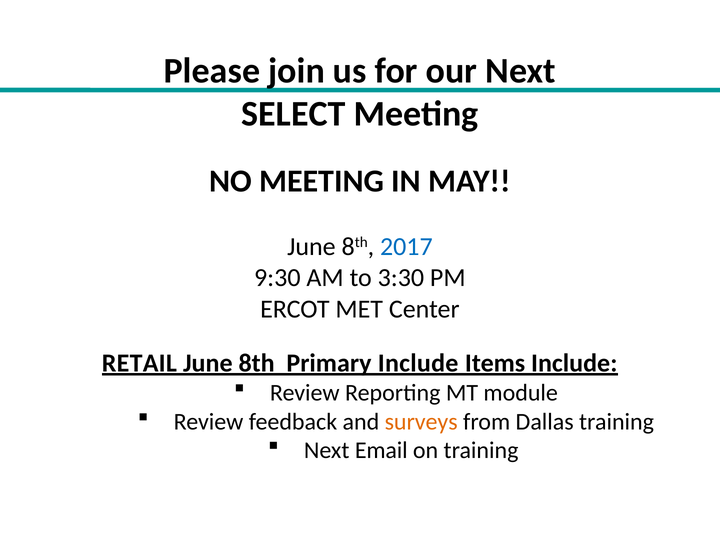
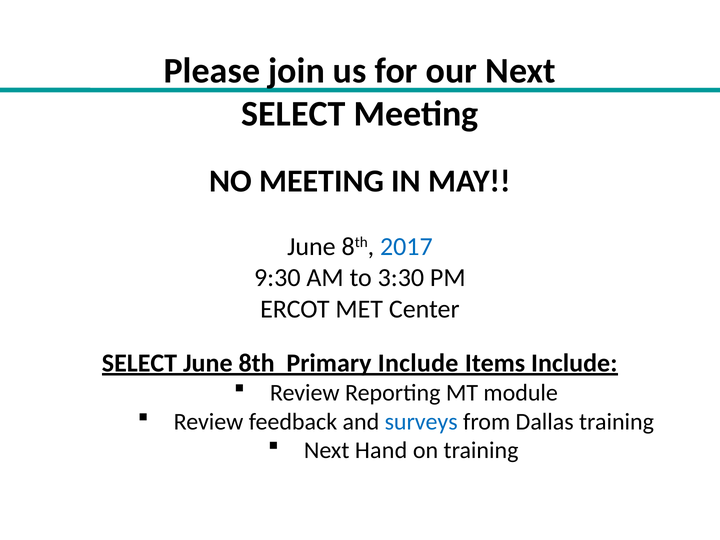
RETAIL at (139, 363): RETAIL -> SELECT
surveys colour: orange -> blue
Email: Email -> Hand
